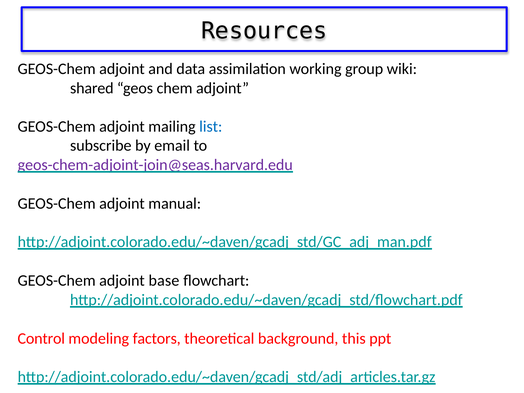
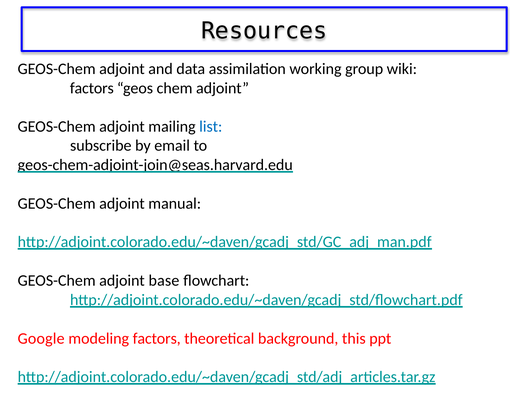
shared at (92, 88): shared -> factors
geos-chem-adjoint-join@seas.harvard.edu colour: purple -> black
Control: Control -> Google
